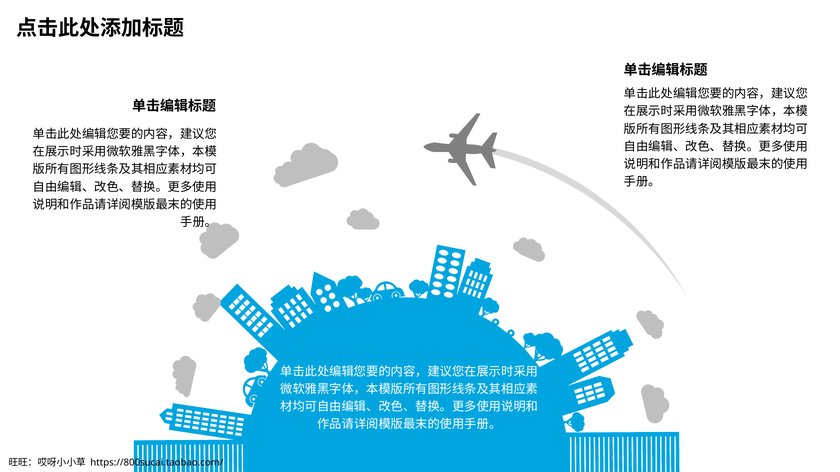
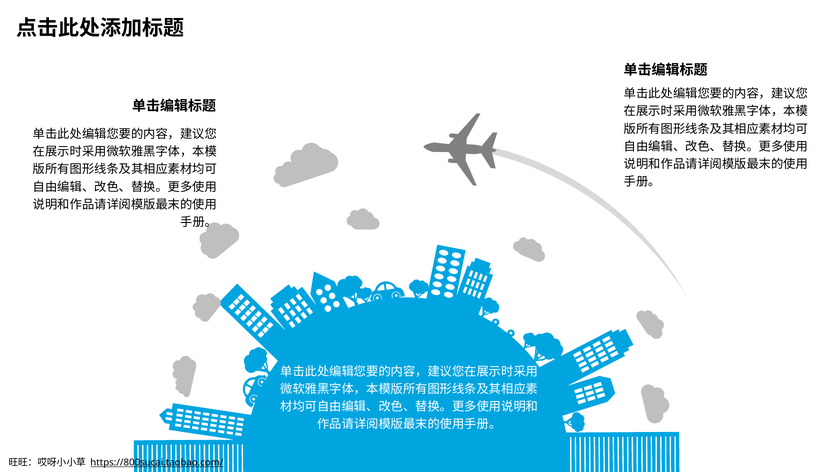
https://800sucai.taobao.com/ underline: none -> present
